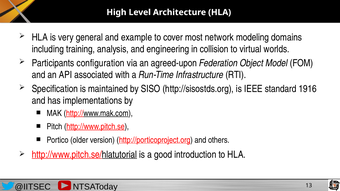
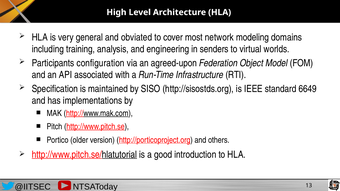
example: example -> obviated
collision: collision -> senders
1916: 1916 -> 6649
